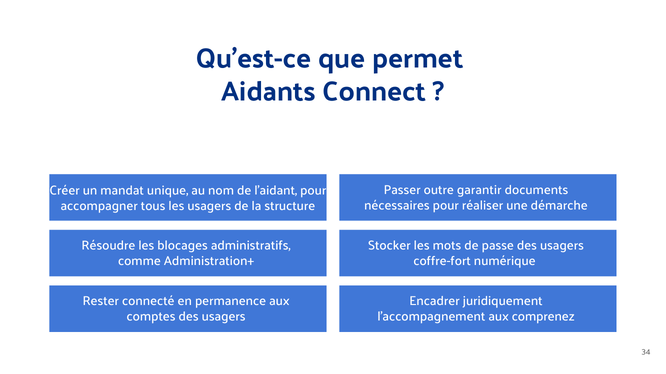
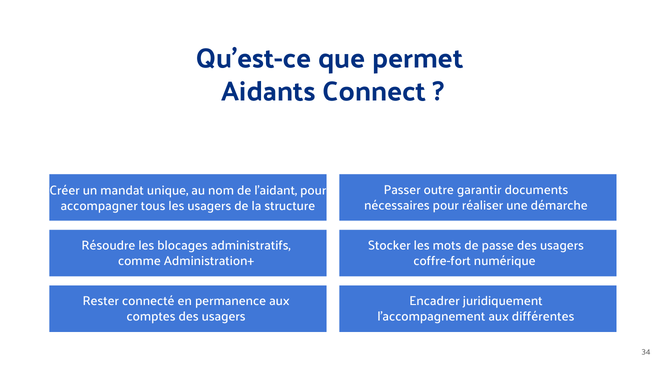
comprenez: comprenez -> différentes
